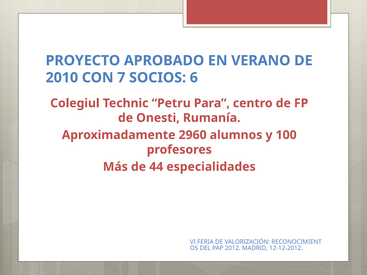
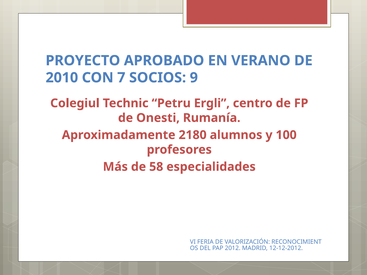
6: 6 -> 9
Para: Para -> Ergli
2960: 2960 -> 2180
44: 44 -> 58
